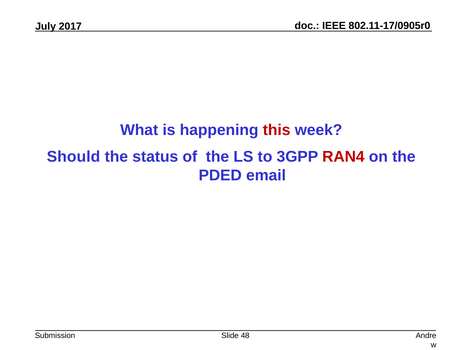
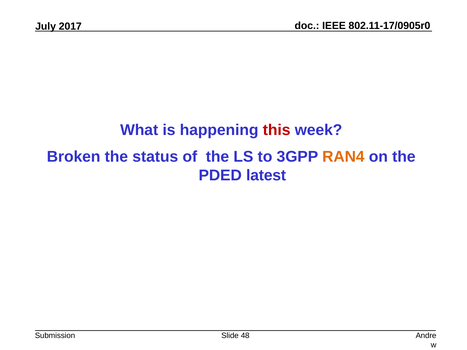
Should: Should -> Broken
RAN4 colour: red -> orange
email: email -> latest
